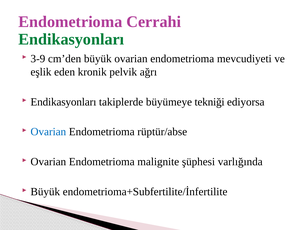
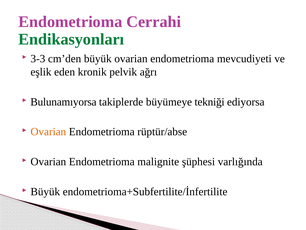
3-9: 3-9 -> 3-3
Endikasyonları at (63, 102): Endikasyonları -> Bulunamıyorsa
Ovarian at (48, 132) colour: blue -> orange
